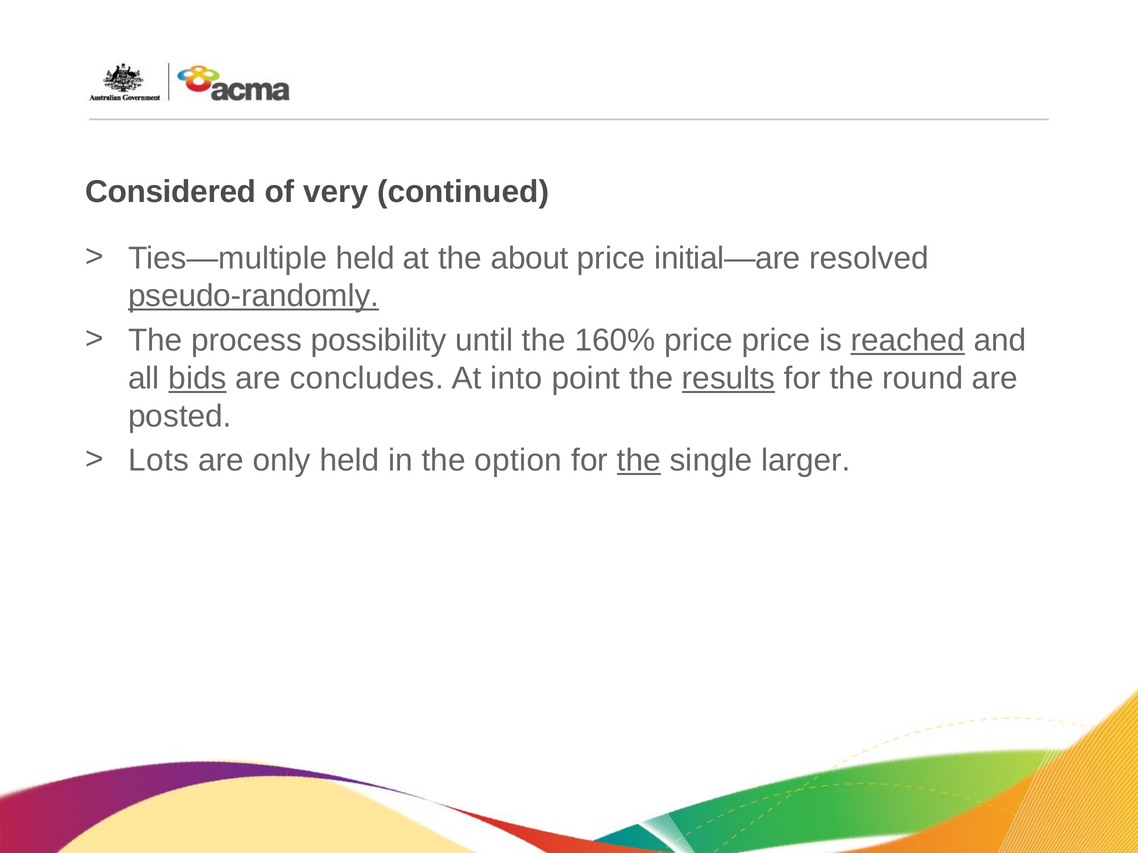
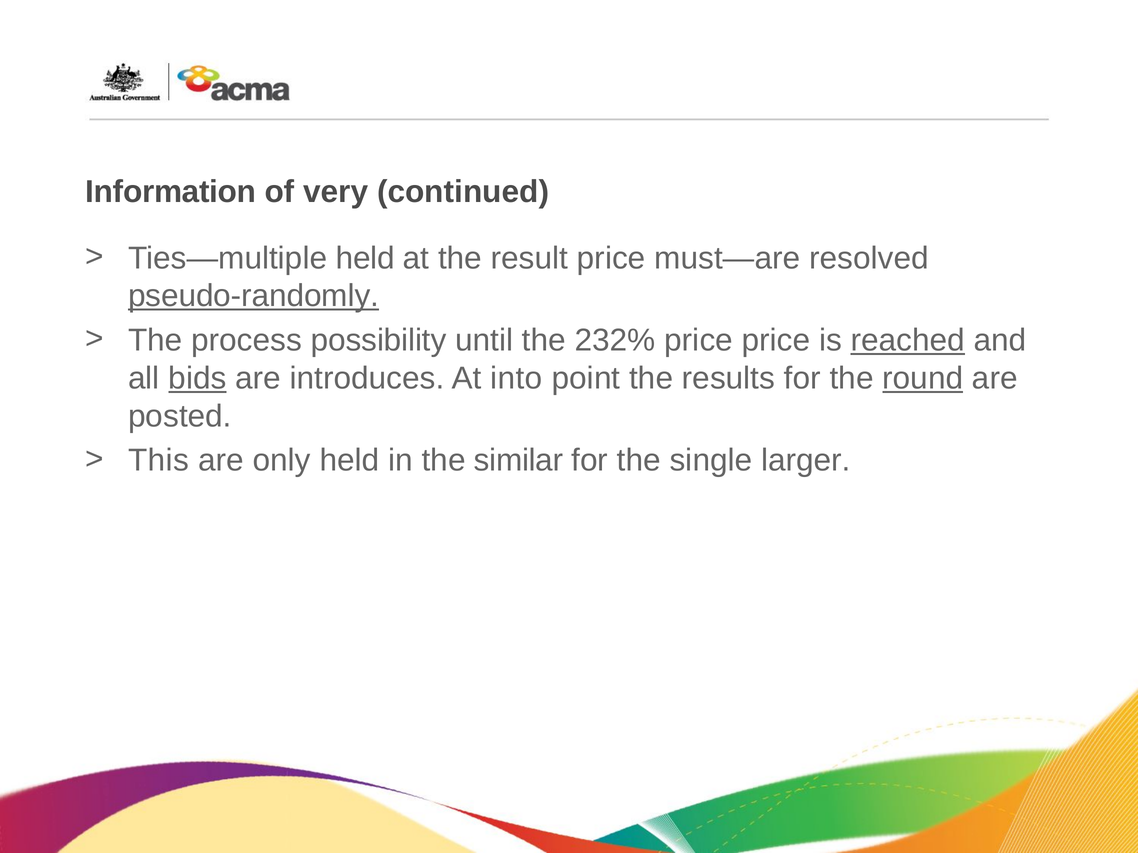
Considered: Considered -> Information
about: about -> result
initial—are: initial—are -> must—are
160%: 160% -> 232%
concludes: concludes -> introduces
results underline: present -> none
round underline: none -> present
Lots: Lots -> This
option: option -> similar
the at (639, 461) underline: present -> none
